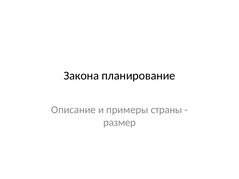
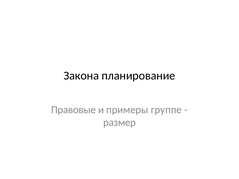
Описание: Описание -> Правовые
страны: страны -> группе
